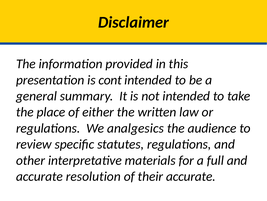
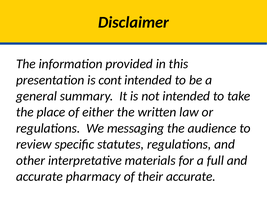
analgesics: analgesics -> messaging
resolution: resolution -> pharmacy
